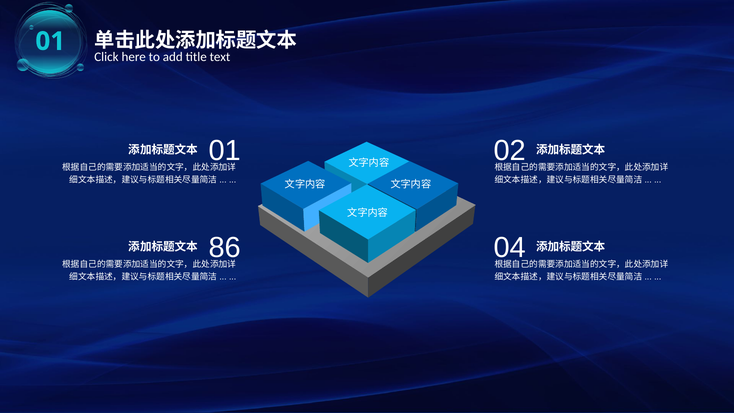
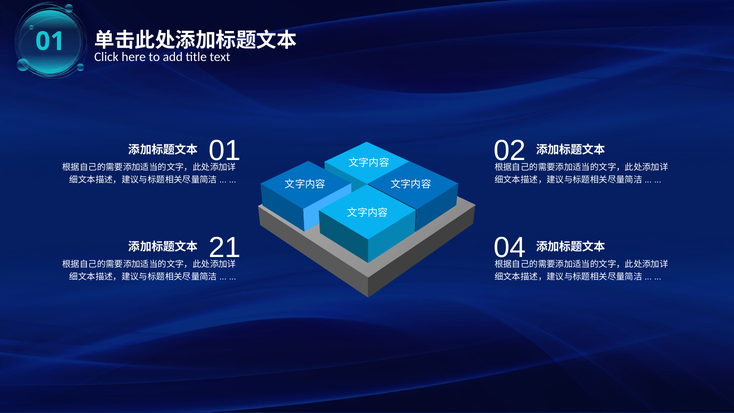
86: 86 -> 21
